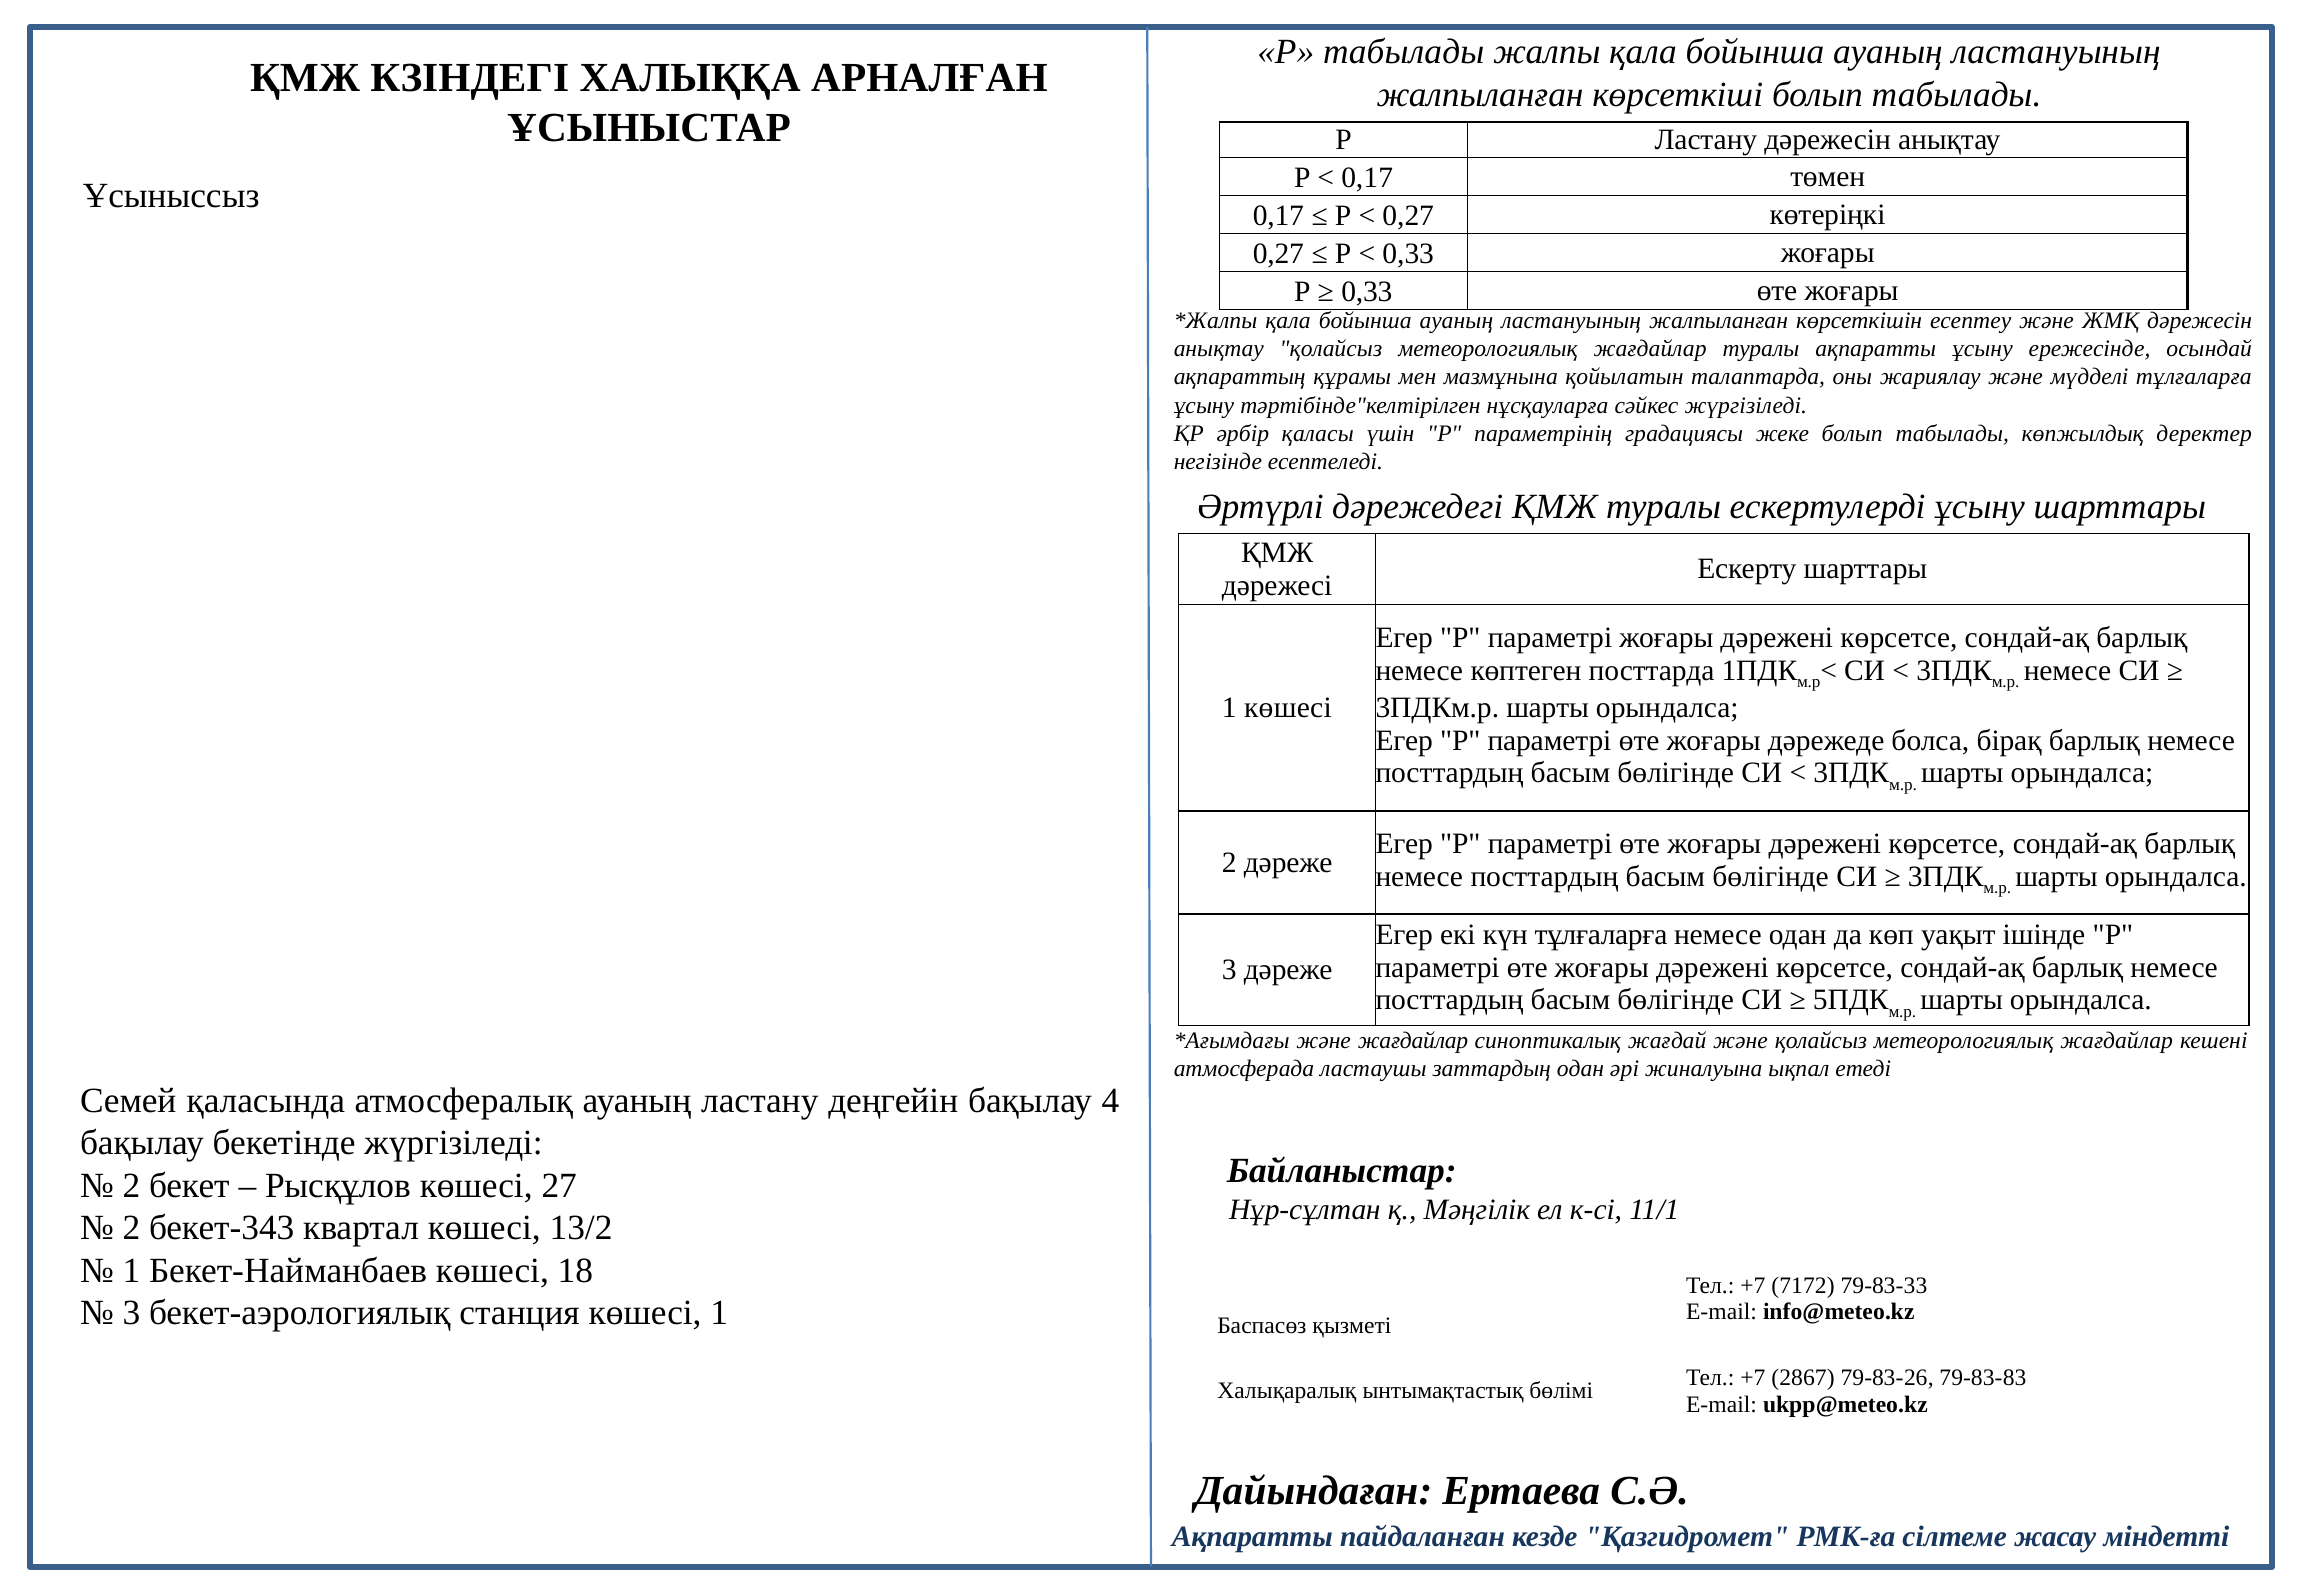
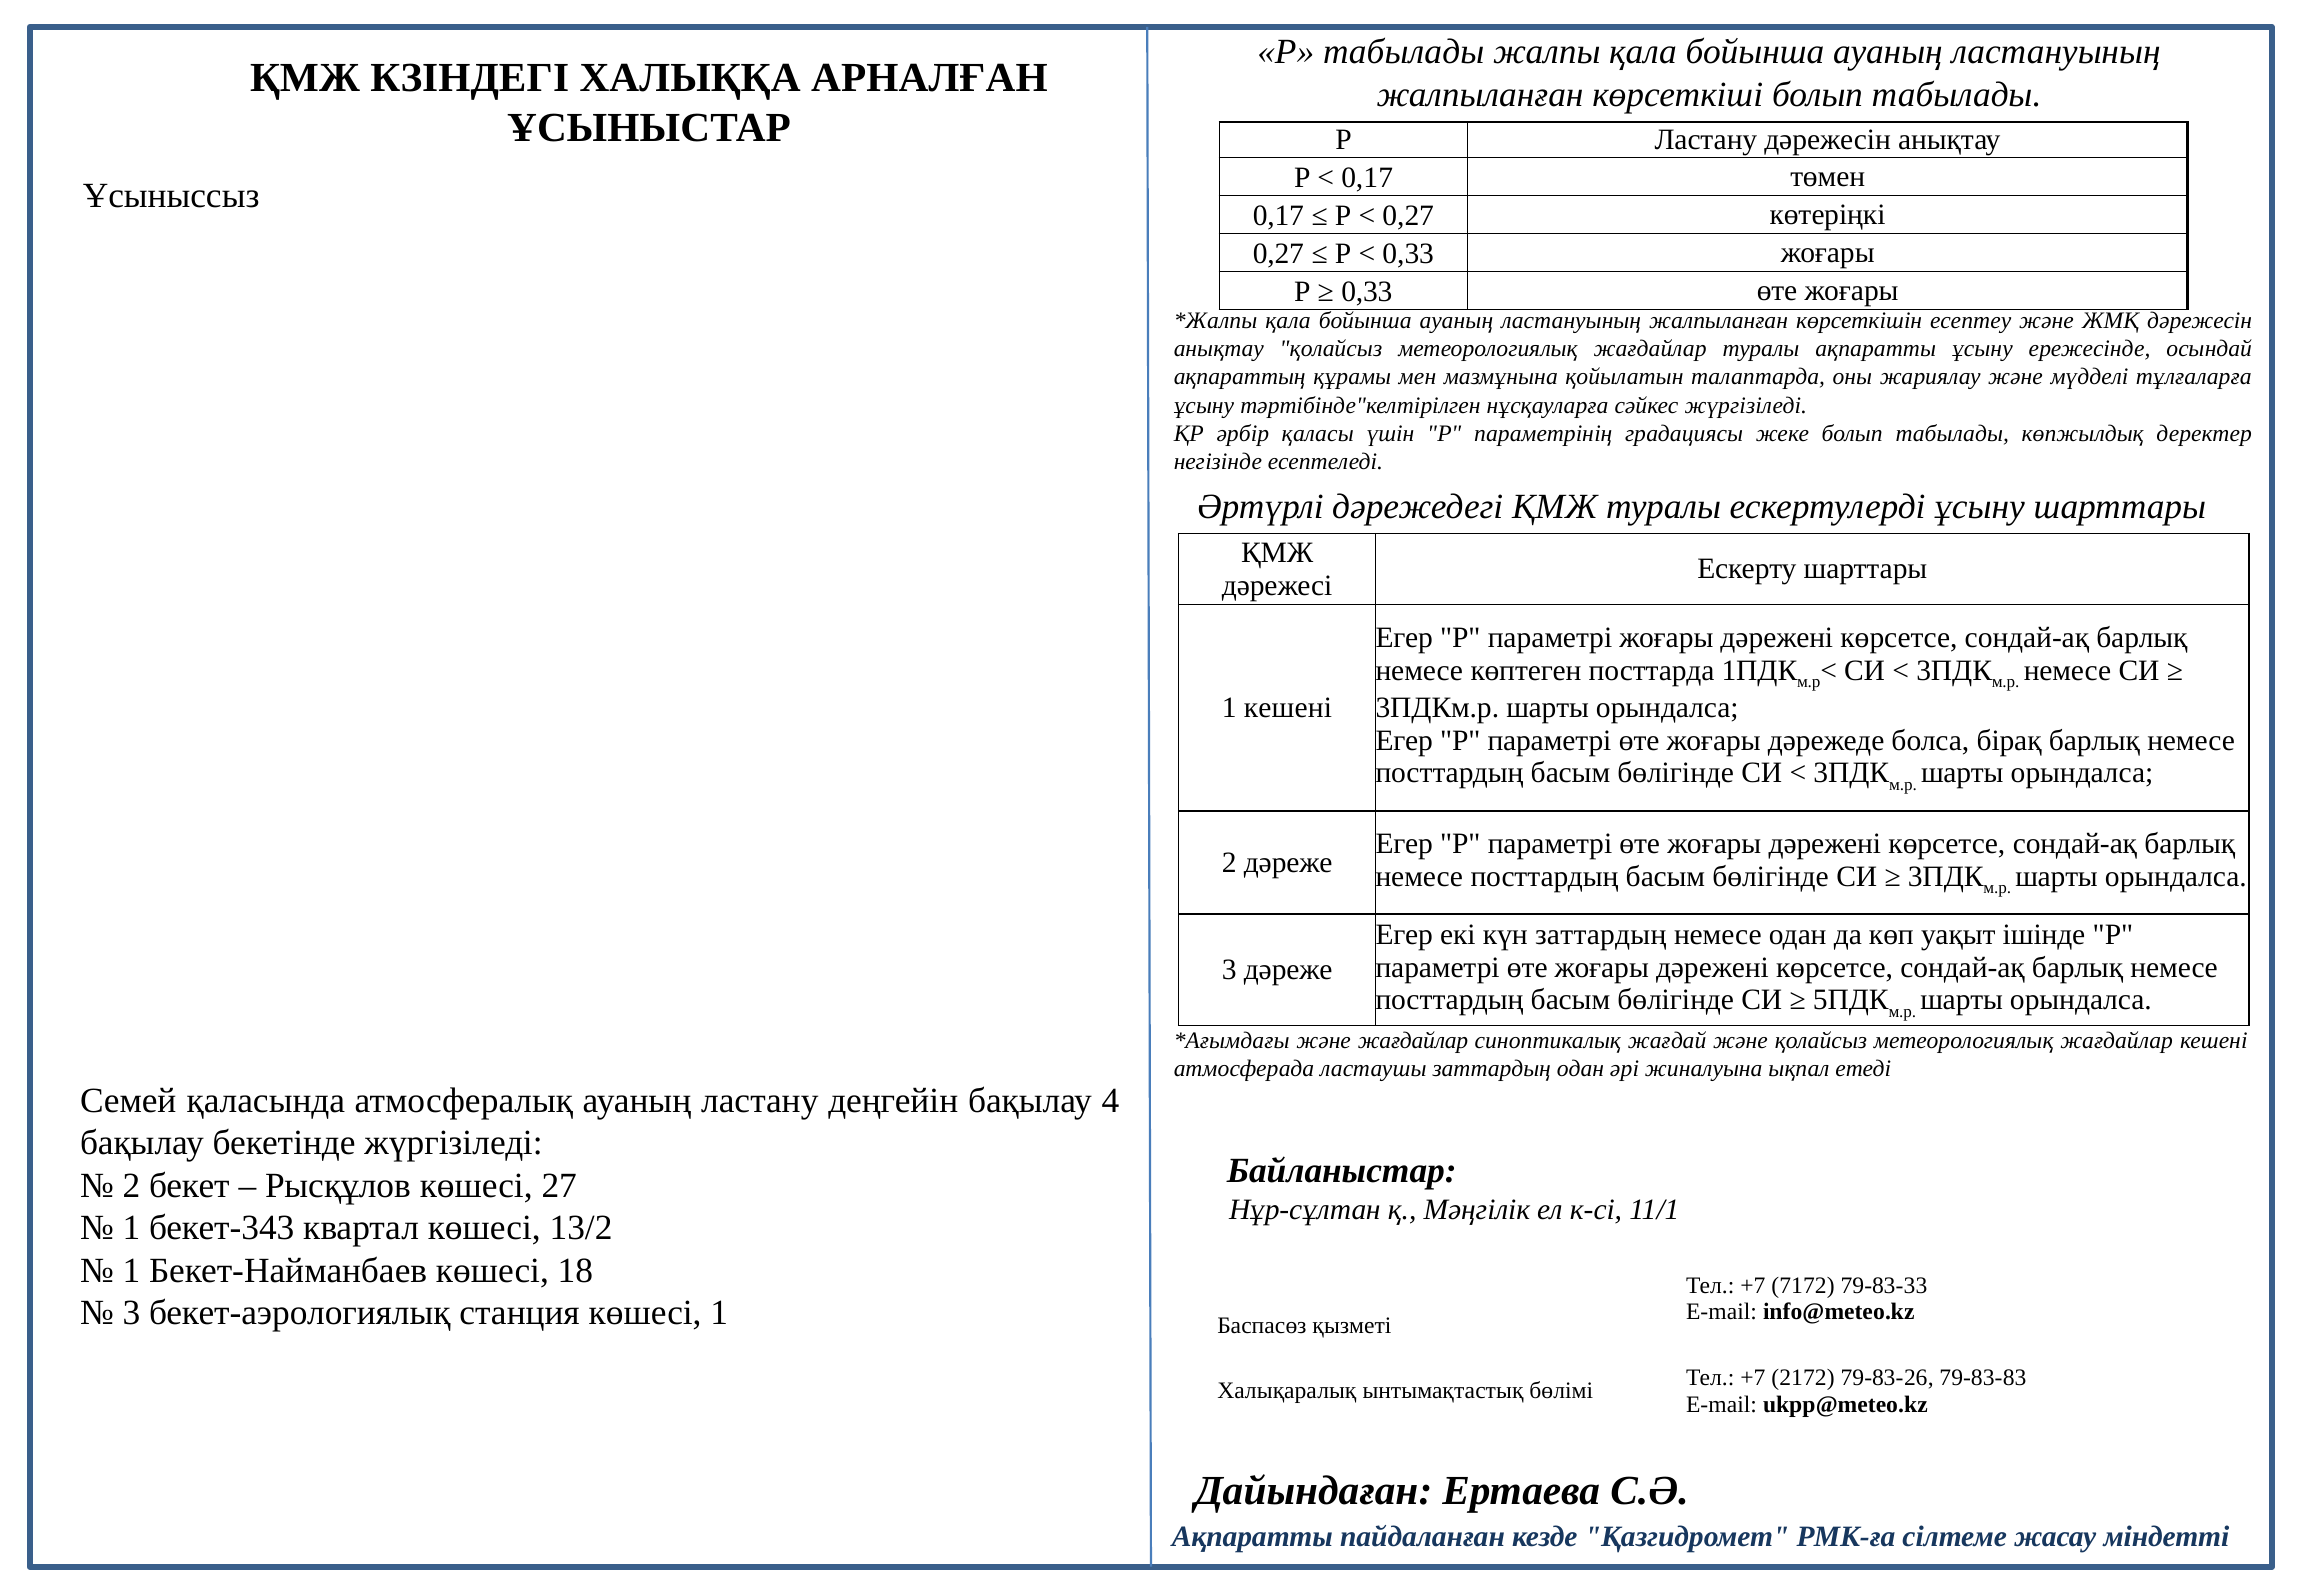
1 көшесі: көшесі -> кешені
күн тұлғаларға: тұлғаларға -> заттардың
2 at (131, 1228): 2 -> 1
2867: 2867 -> 2172
